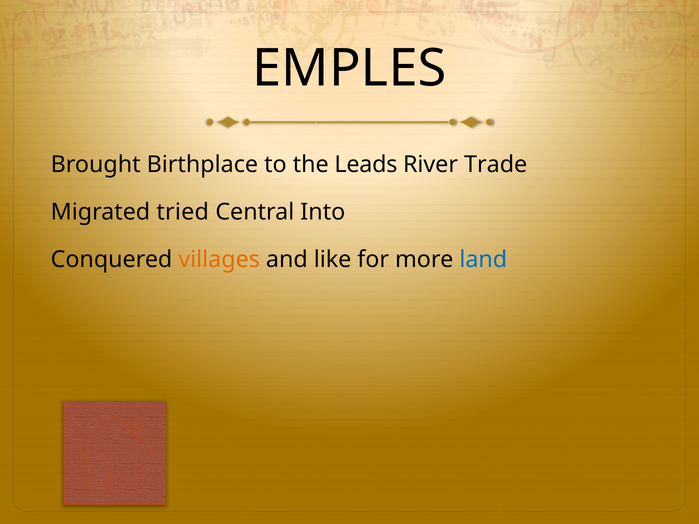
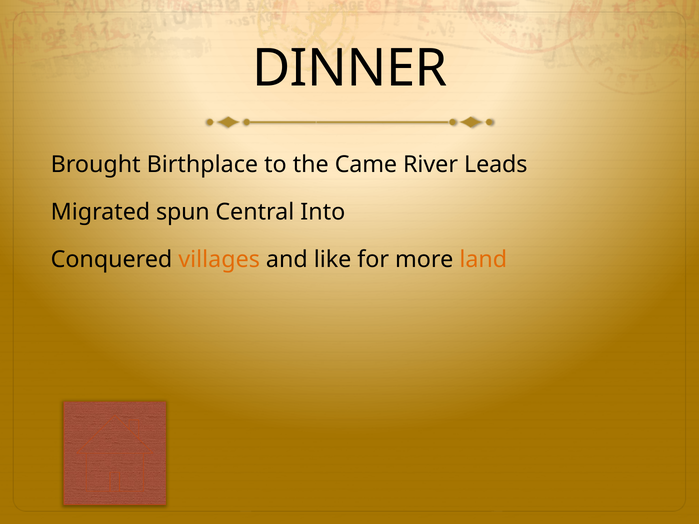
EMPLES: EMPLES -> DINNER
Leads: Leads -> Came
Trade: Trade -> Leads
tried: tried -> spun
land colour: blue -> orange
